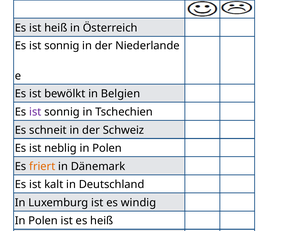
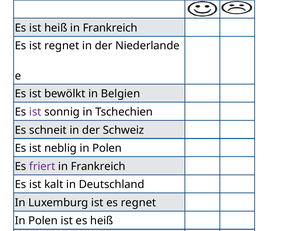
ist heiß in Österreich: Österreich -> Frankreich
sonnig at (62, 46): sonnig -> regnet
friert colour: orange -> purple
Dänemark at (98, 166): Dänemark -> Frankreich
es windig: windig -> regnet
